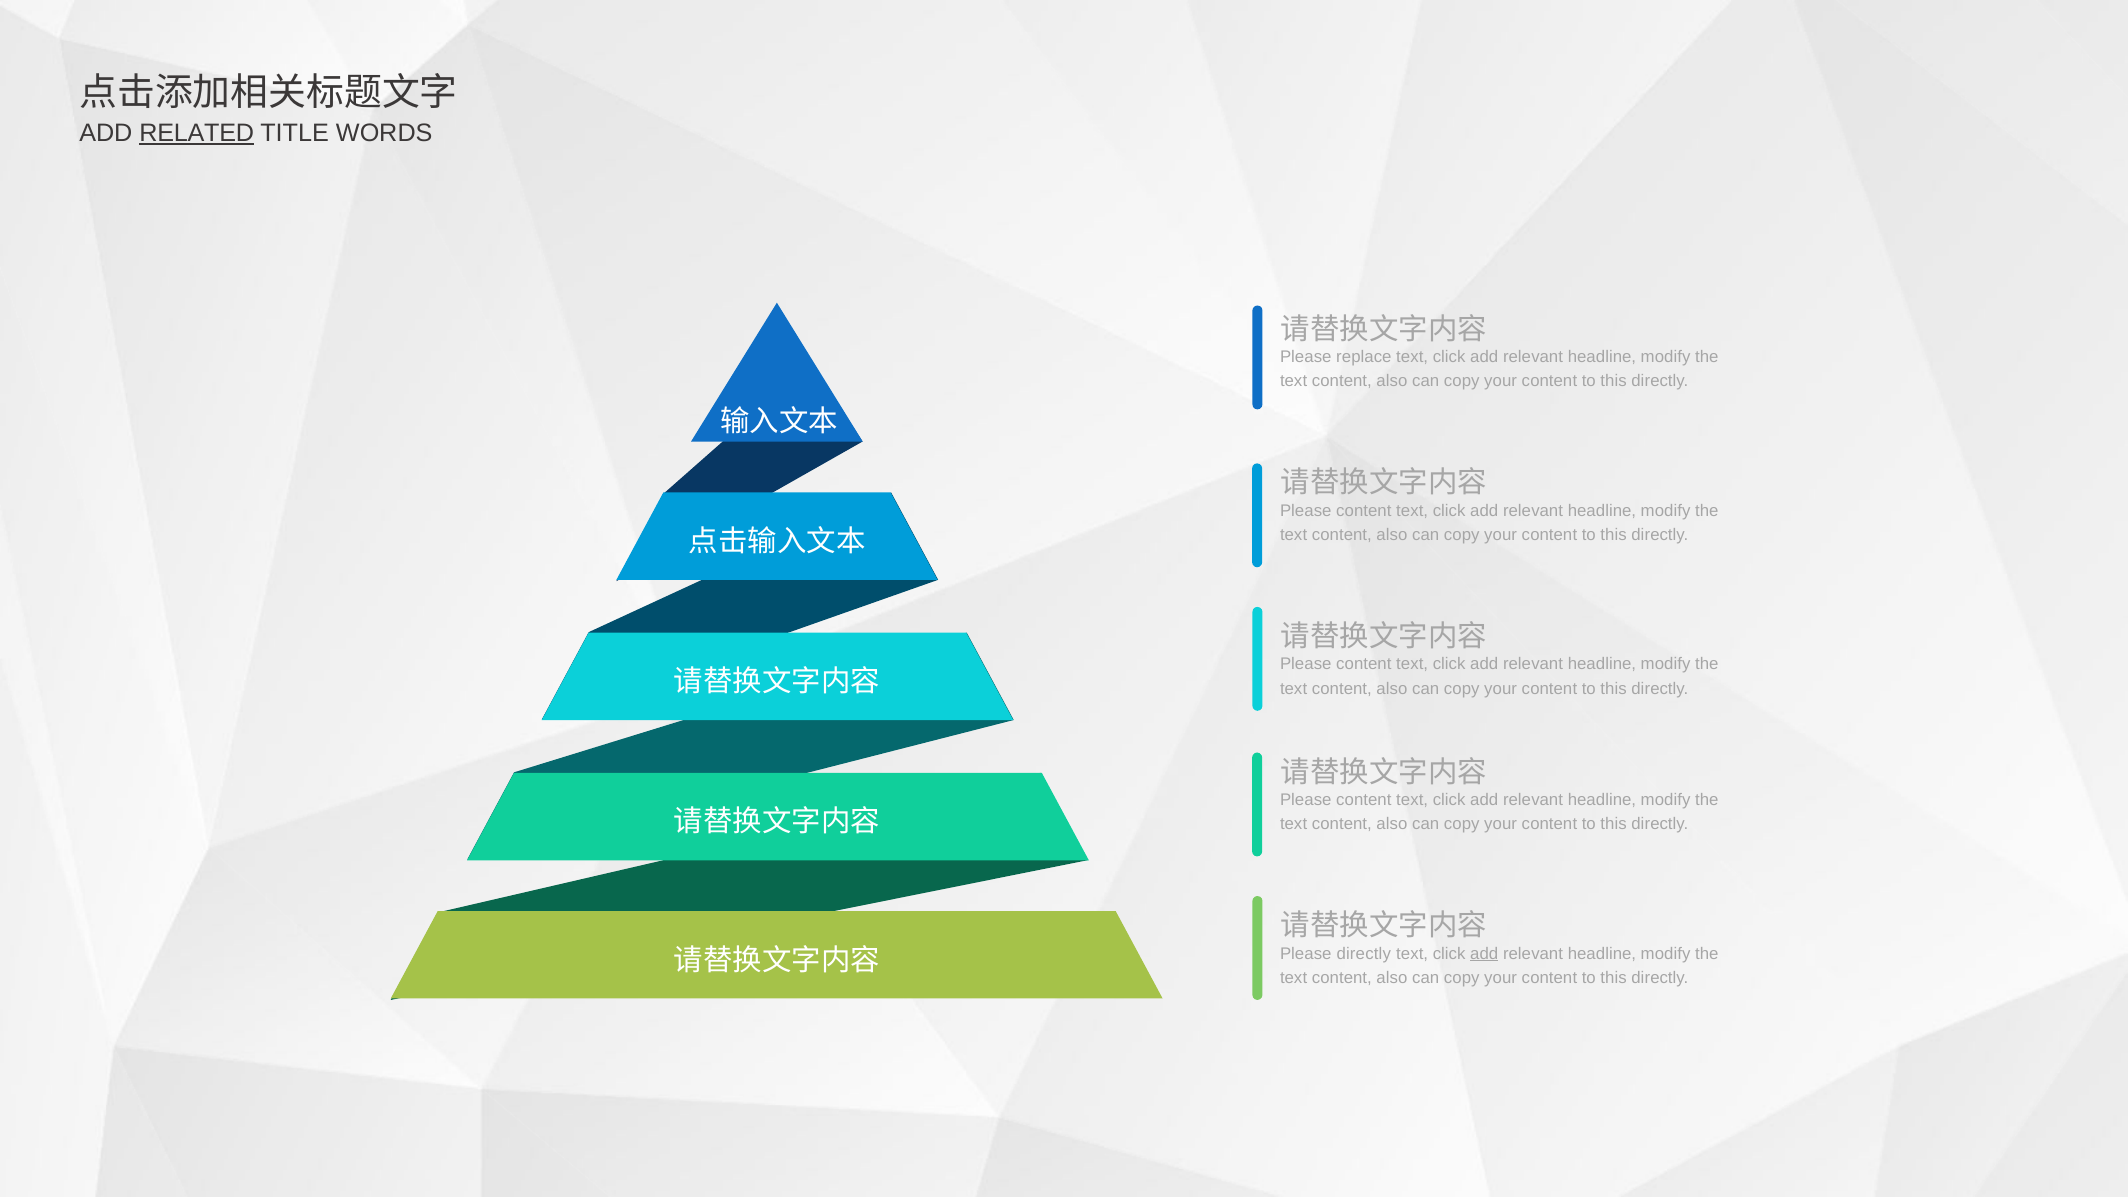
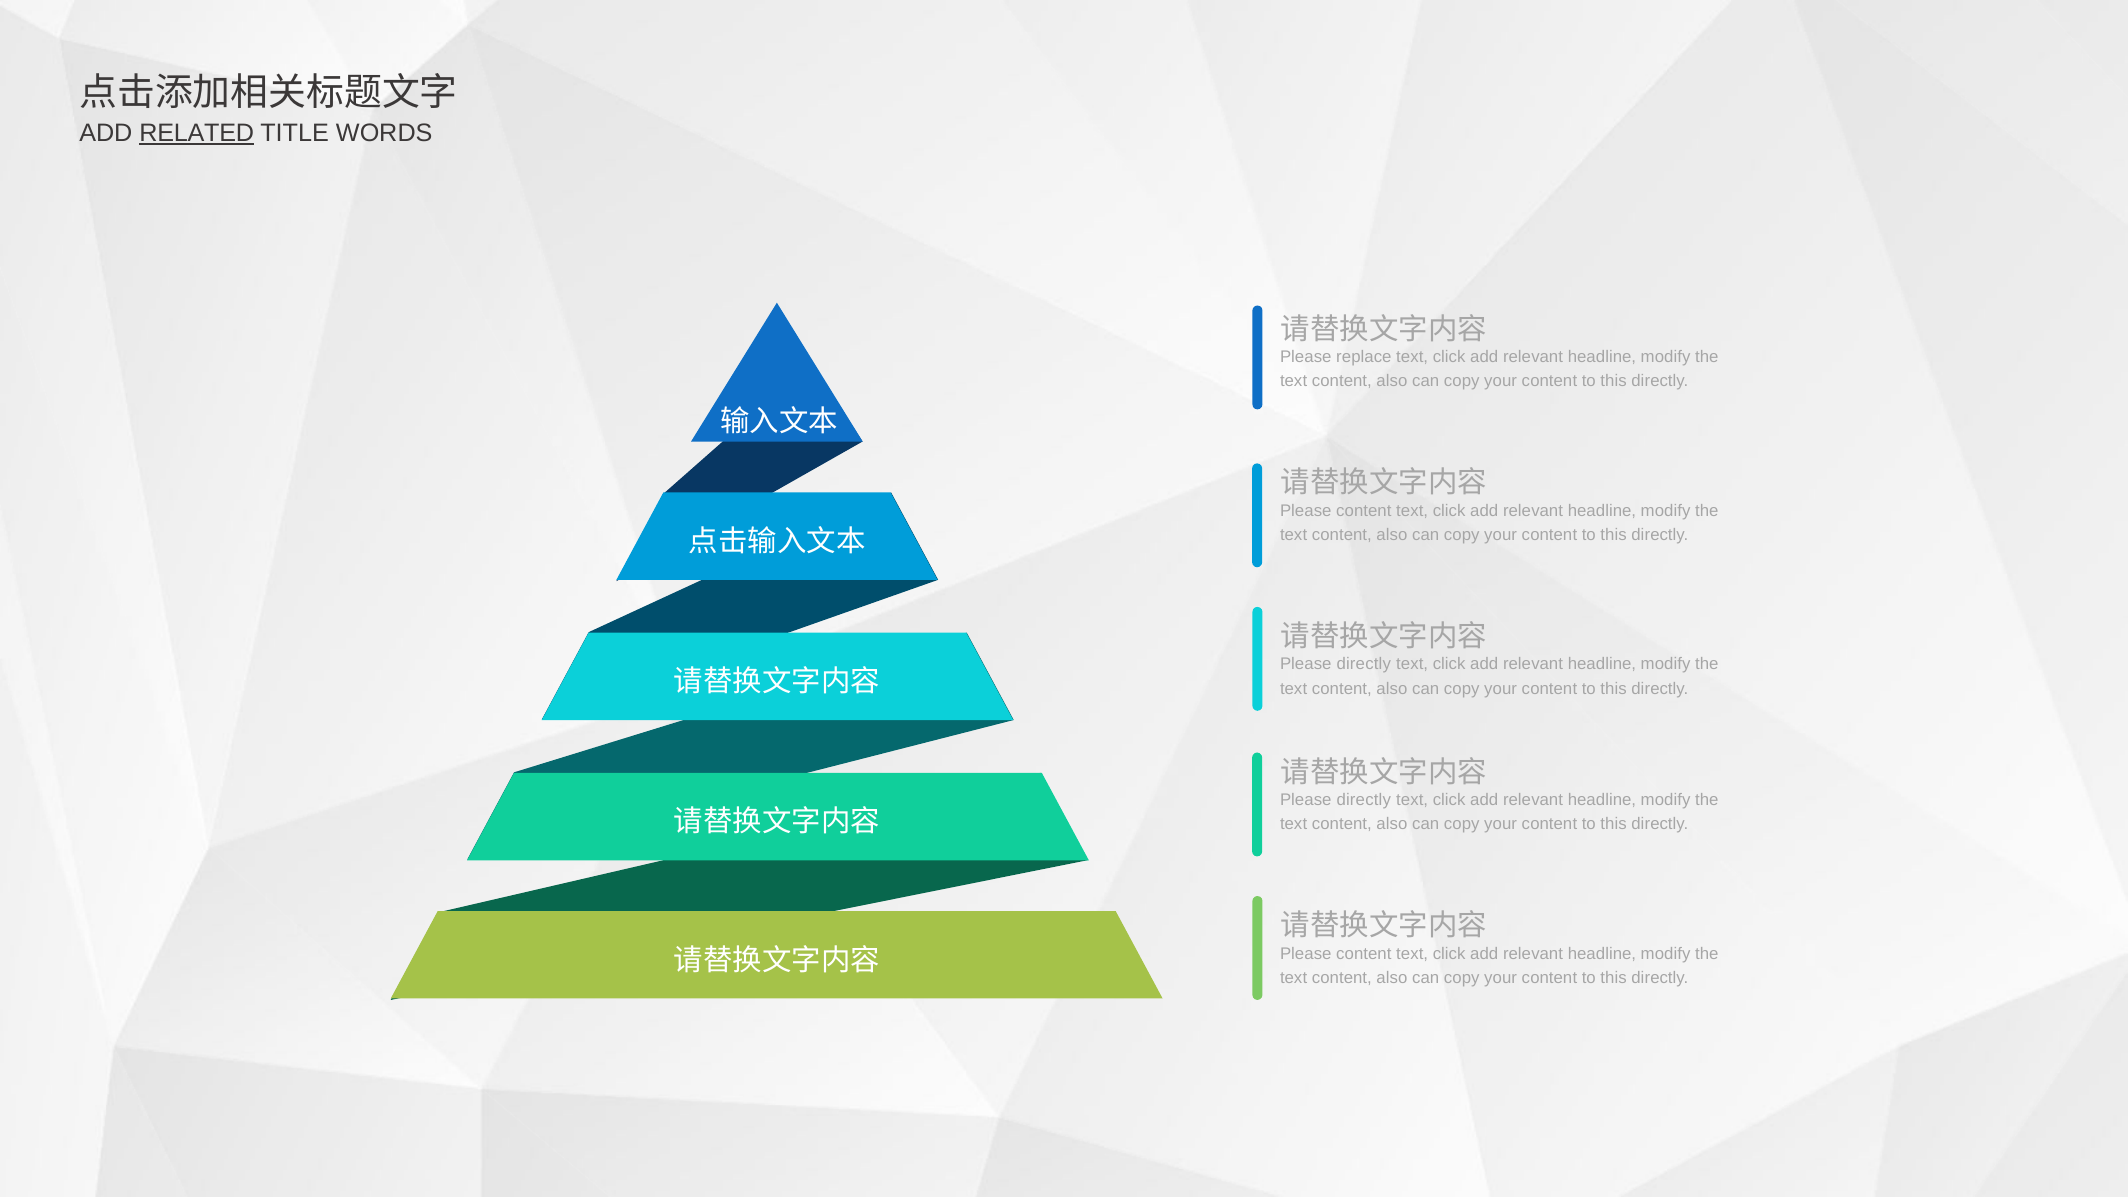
content at (1364, 664): content -> directly
content at (1364, 800): content -> directly
directly at (1364, 954): directly -> content
add at (1484, 954) underline: present -> none
